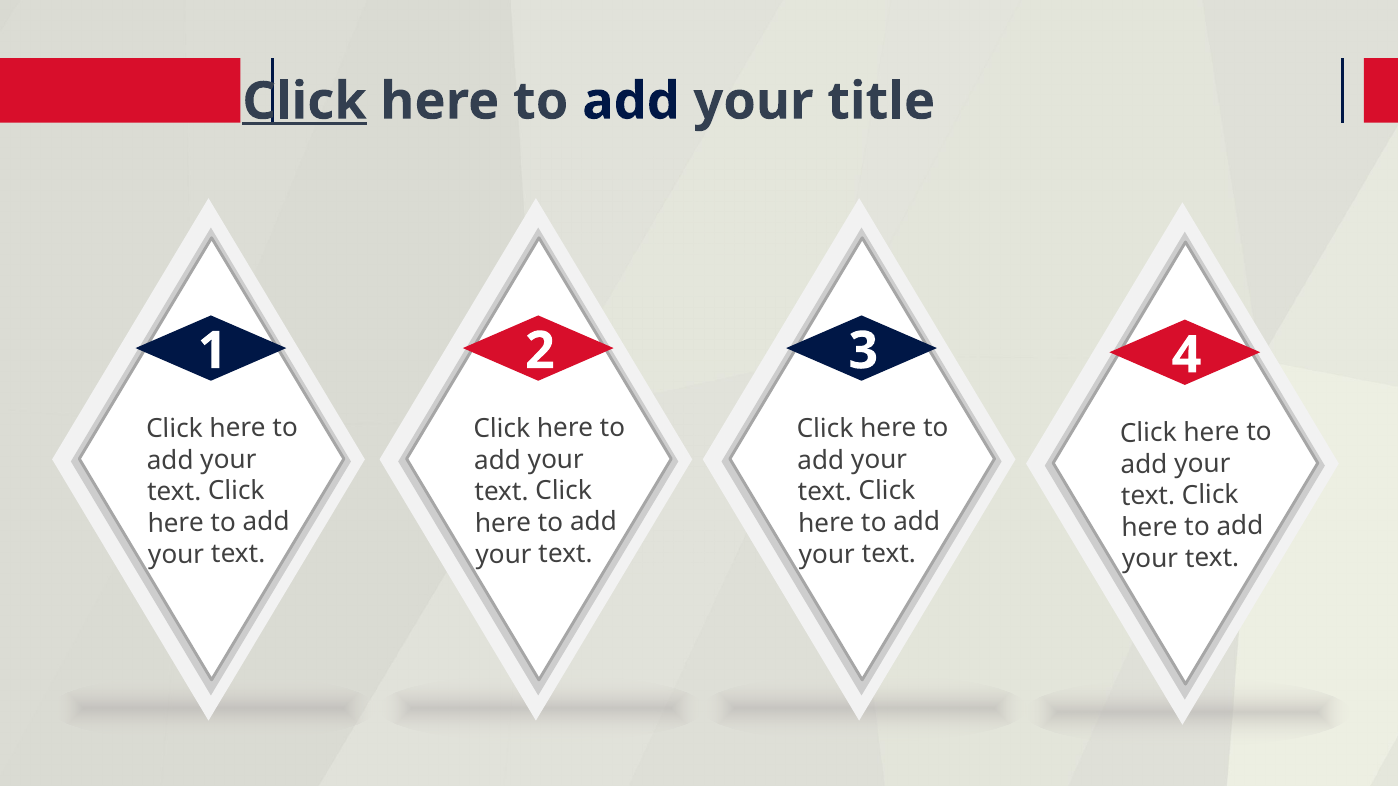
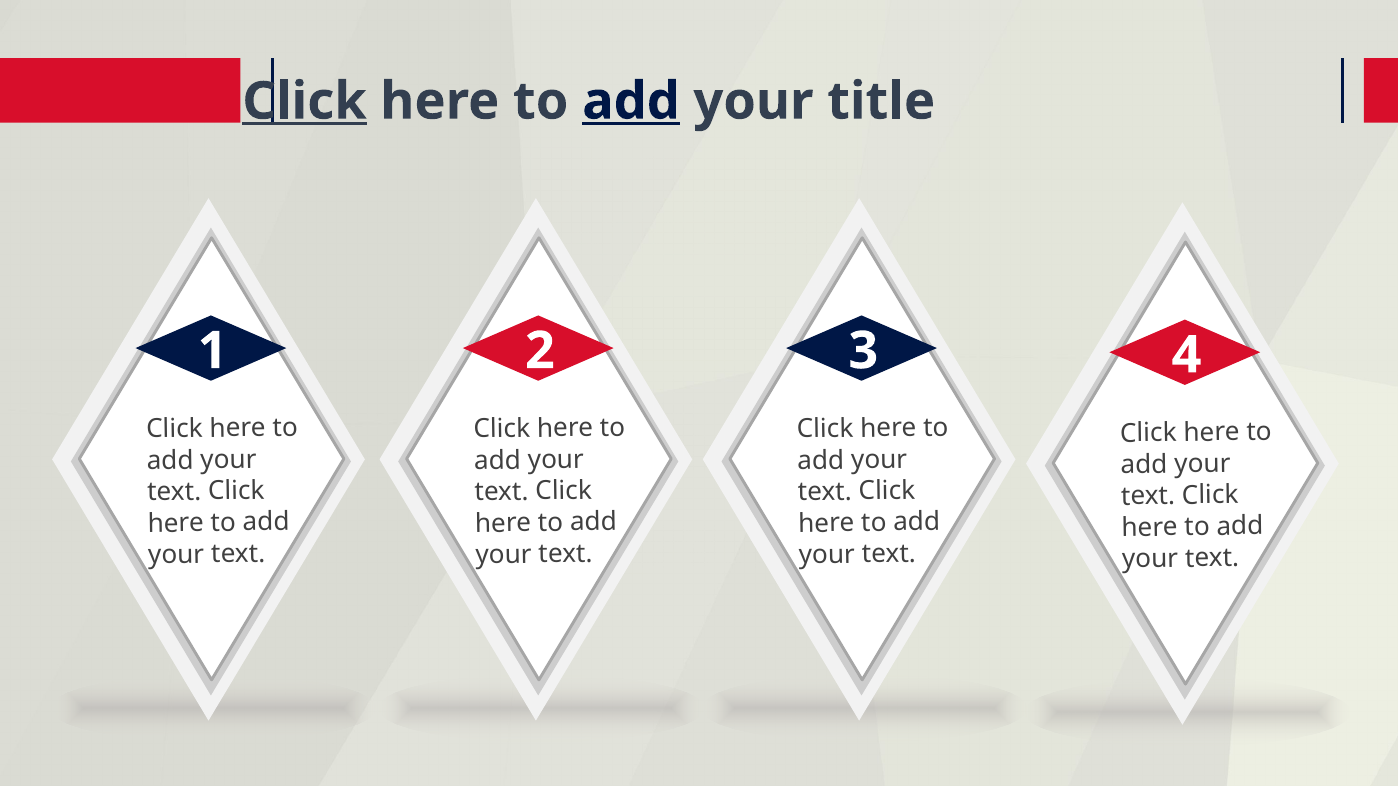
add at (631, 101) underline: none -> present
